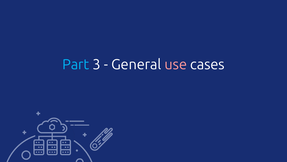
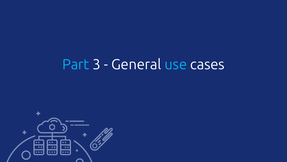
use colour: pink -> light blue
